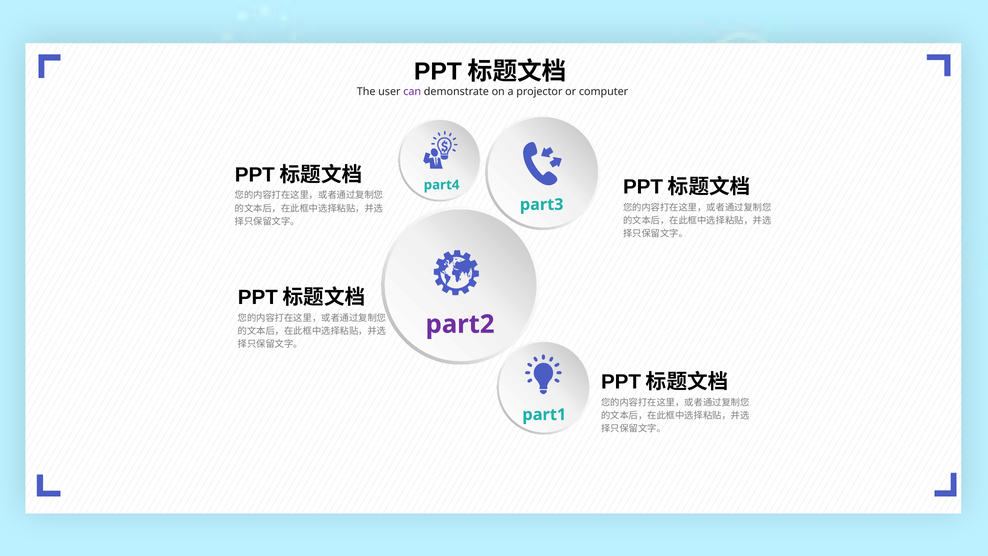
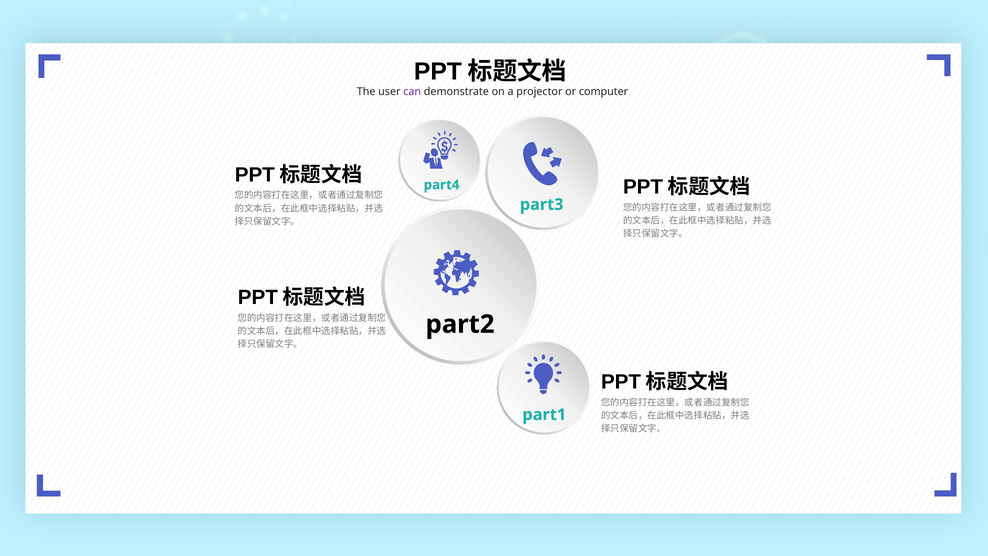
part2 colour: purple -> black
